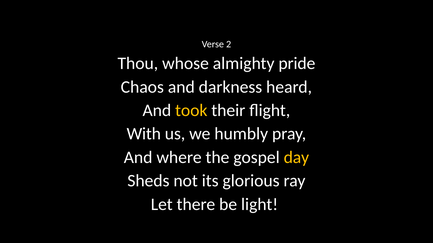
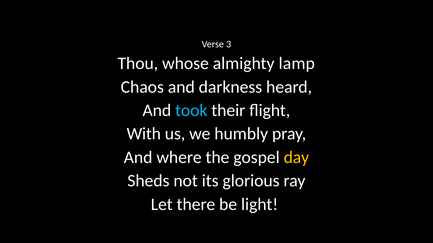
2: 2 -> 3
pride: pride -> lamp
took colour: yellow -> light blue
